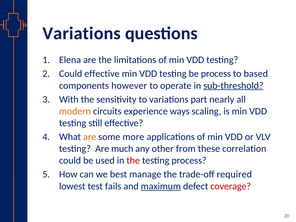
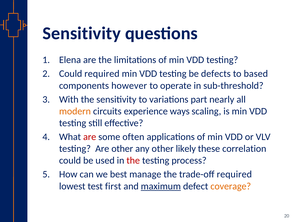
Variations at (82, 33): Variations -> Sensitivity
Could effective: effective -> required
be process: process -> defects
sub-threshold underline: present -> none
are at (90, 137) colour: orange -> red
more: more -> often
Are much: much -> other
from: from -> likely
fails: fails -> first
coverage colour: red -> orange
